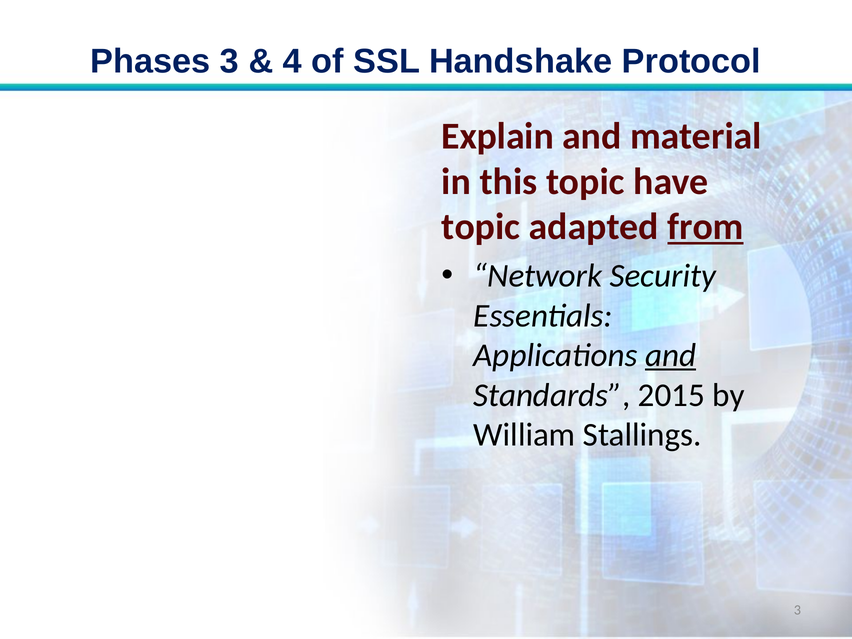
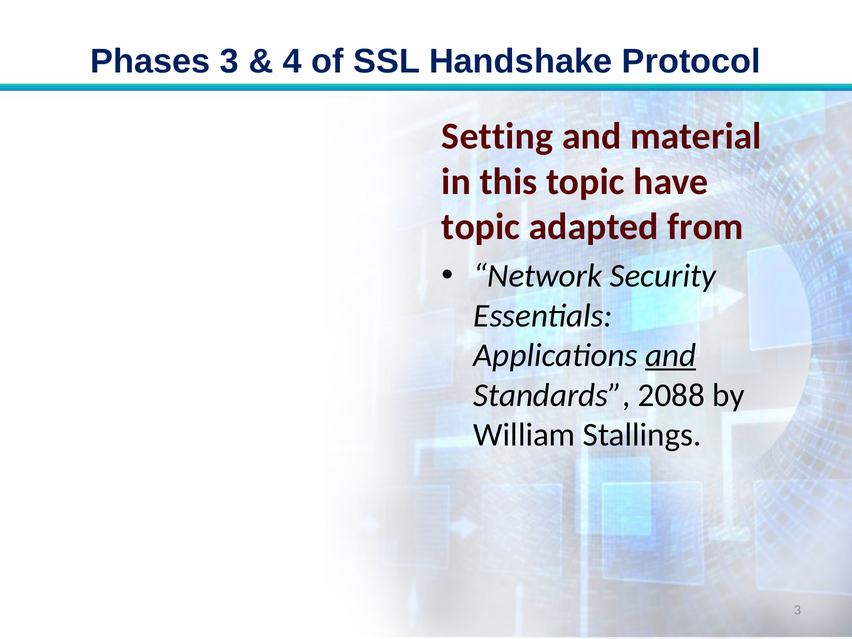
Explain: Explain -> Setting
from underline: present -> none
2015: 2015 -> 2088
